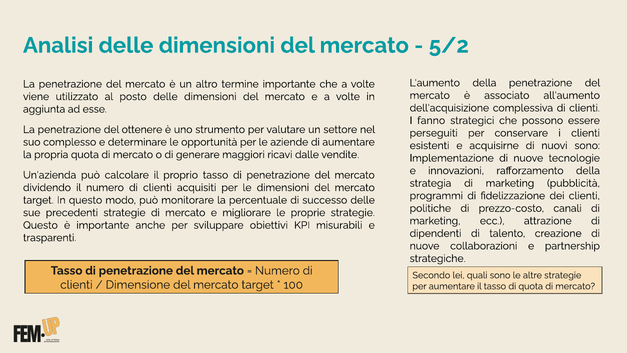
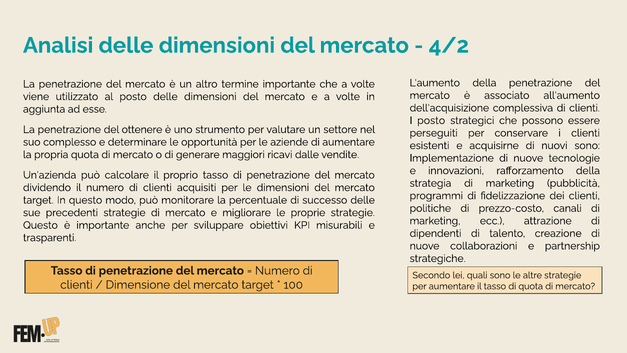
5/2: 5/2 -> 4/2
I fanno: fanno -> posto
